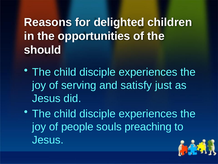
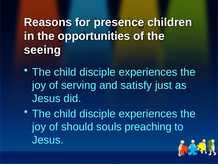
delighted: delighted -> presence
should: should -> seeing
people: people -> should
